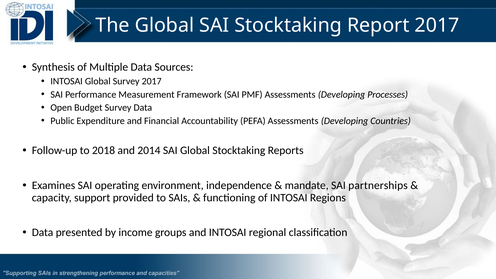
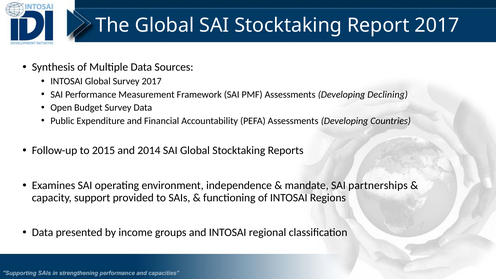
Processes: Processes -> Declining
2018: 2018 -> 2015
